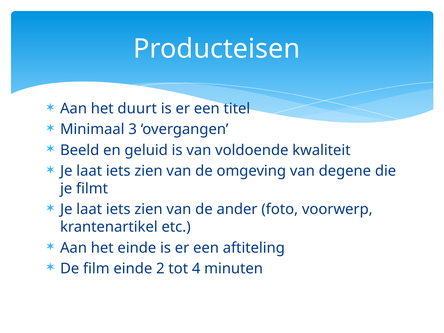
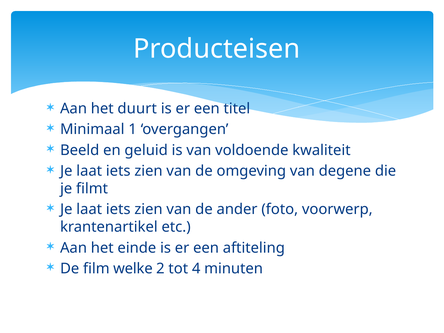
3: 3 -> 1
film einde: einde -> welke
